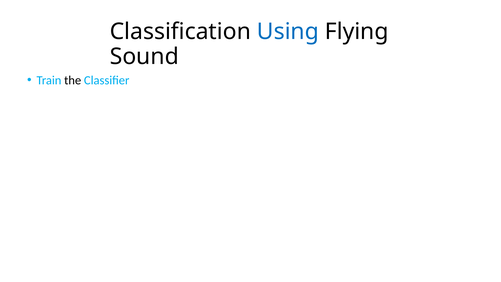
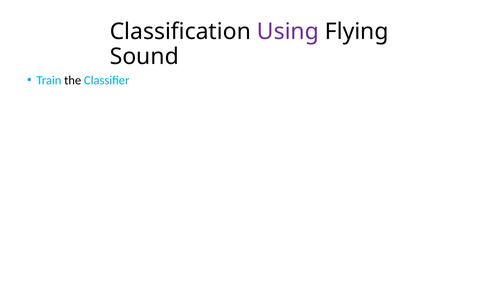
Using colour: blue -> purple
